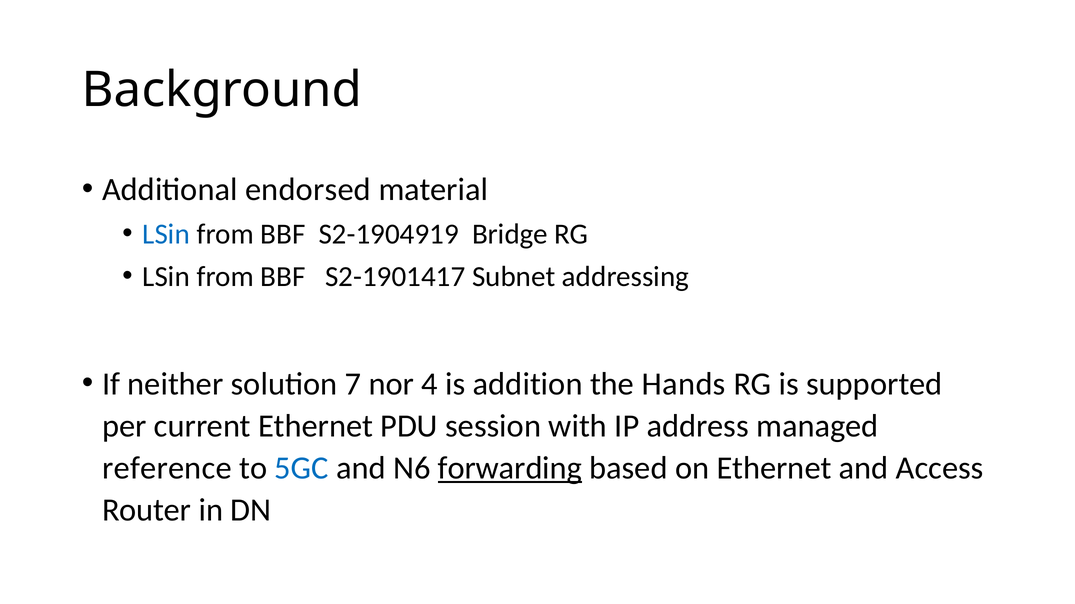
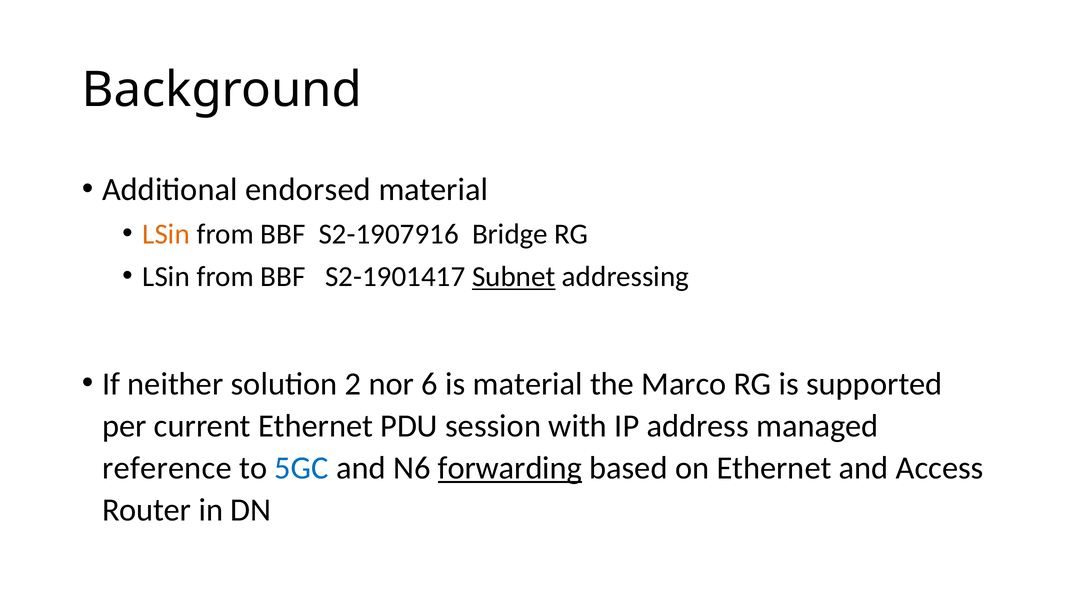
LSin at (166, 234) colour: blue -> orange
S2-1904919: S2-1904919 -> S2-1907916
Subnet underline: none -> present
7: 7 -> 2
4: 4 -> 6
is addition: addition -> material
Hands: Hands -> Marco
